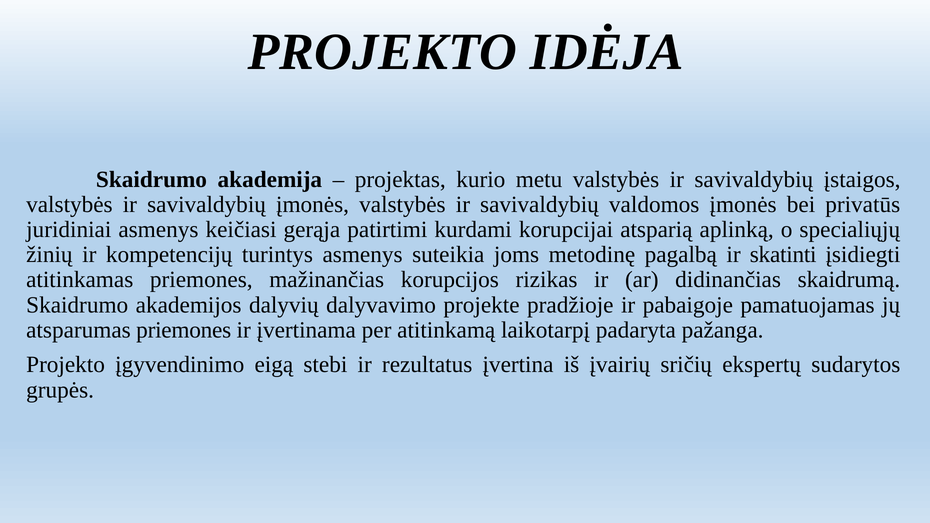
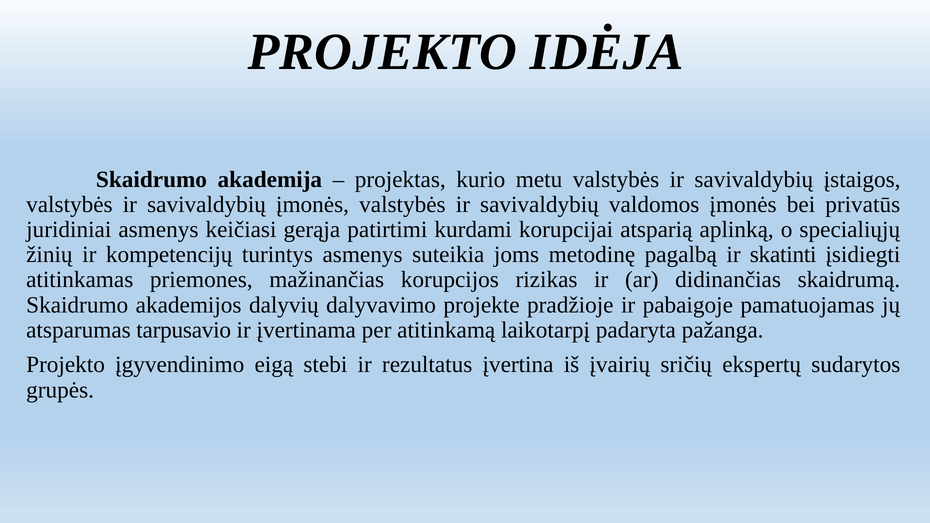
atsparumas priemones: priemones -> tarpusavio
